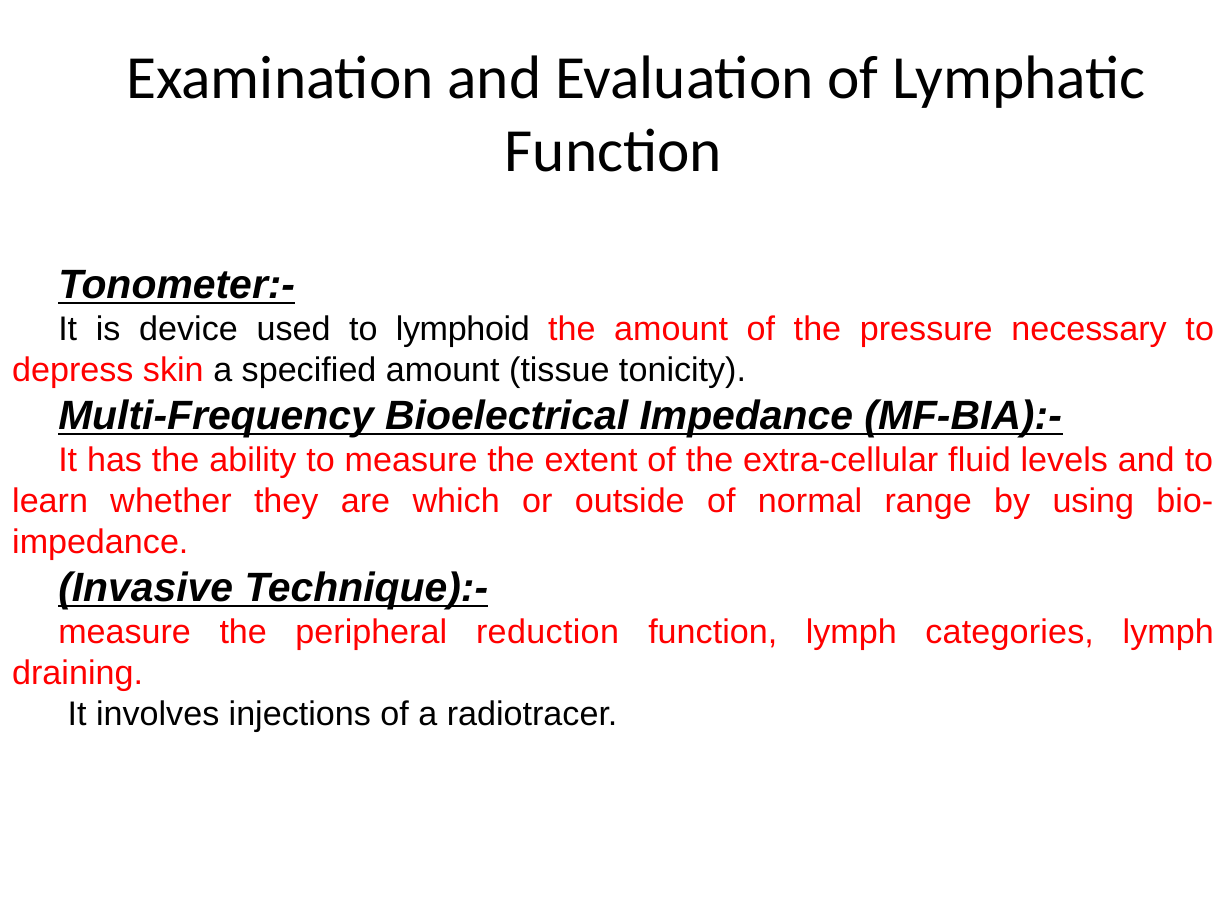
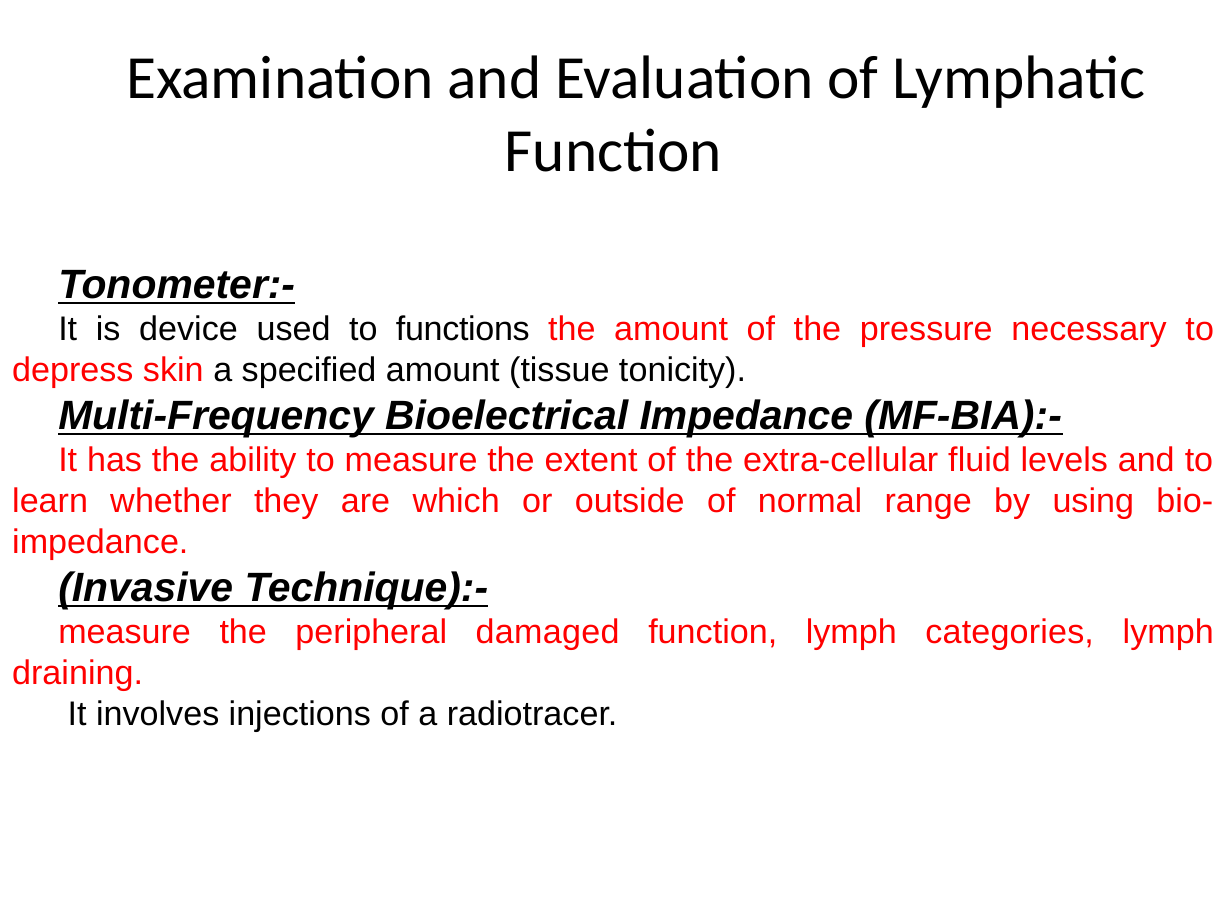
lymphoid: lymphoid -> functions
reduction: reduction -> damaged
